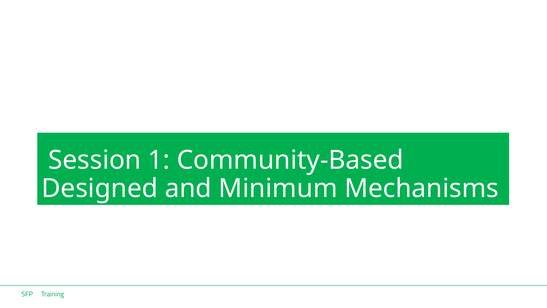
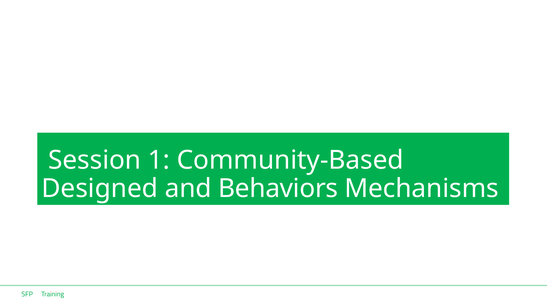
Minimum: Minimum -> Behaviors
